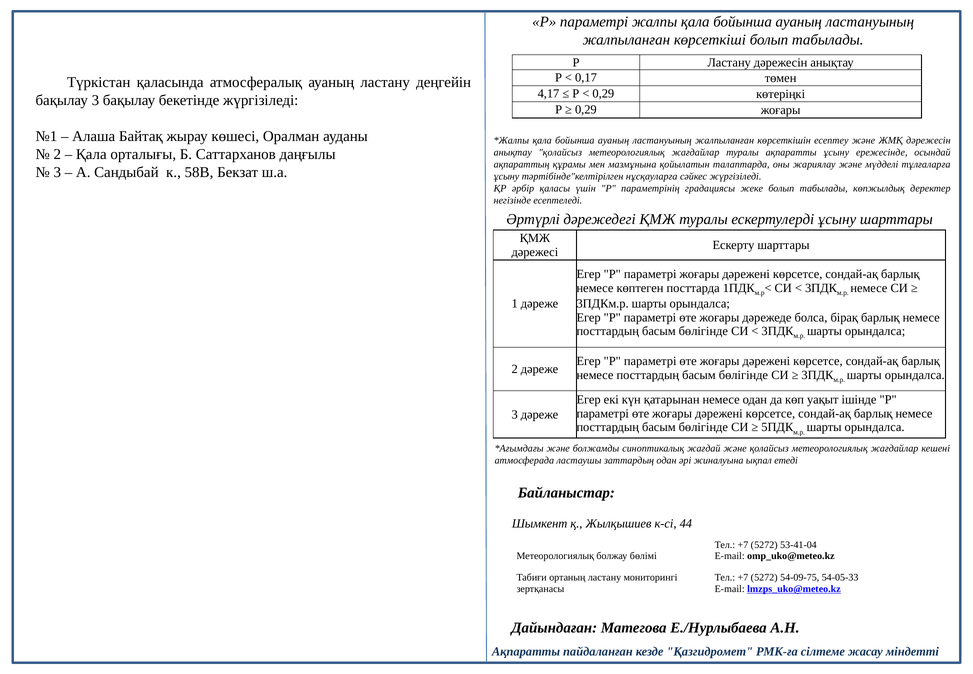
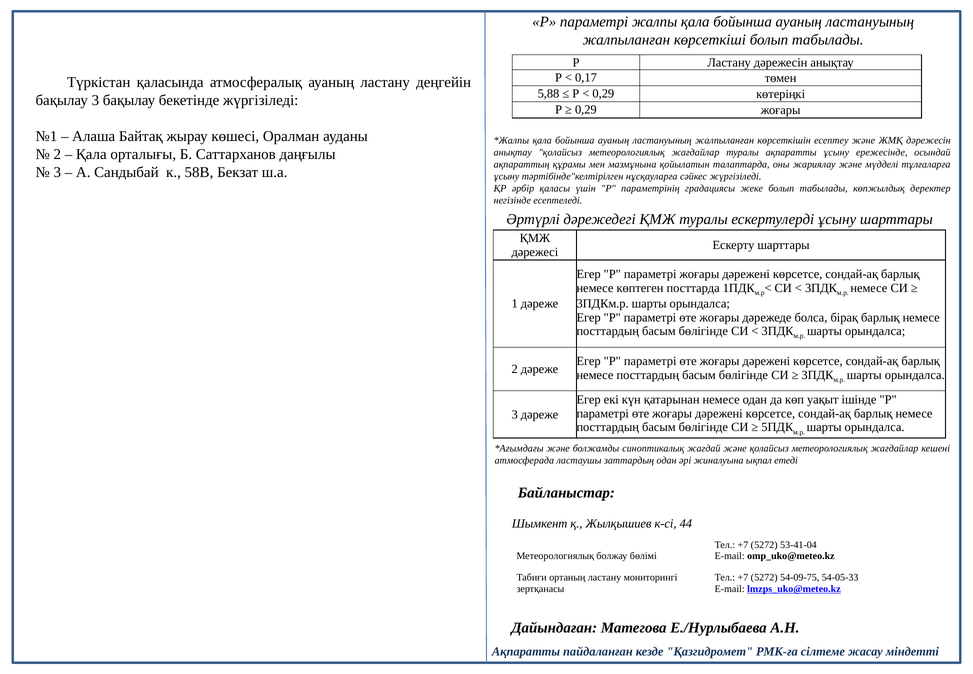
4,17: 4,17 -> 5,88
